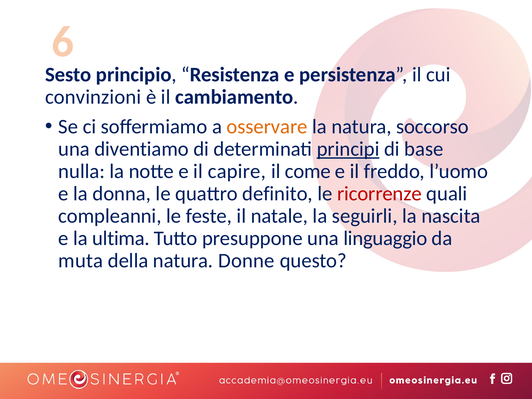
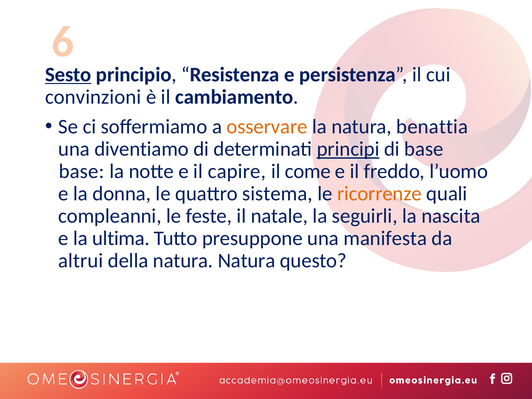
Sesto underline: none -> present
soccorso: soccorso -> benattia
nulla at (82, 171): nulla -> base
definito: definito -> sistema
ricorrenze colour: red -> orange
linguaggio: linguaggio -> manifesta
muta: muta -> altrui
natura Donne: Donne -> Natura
